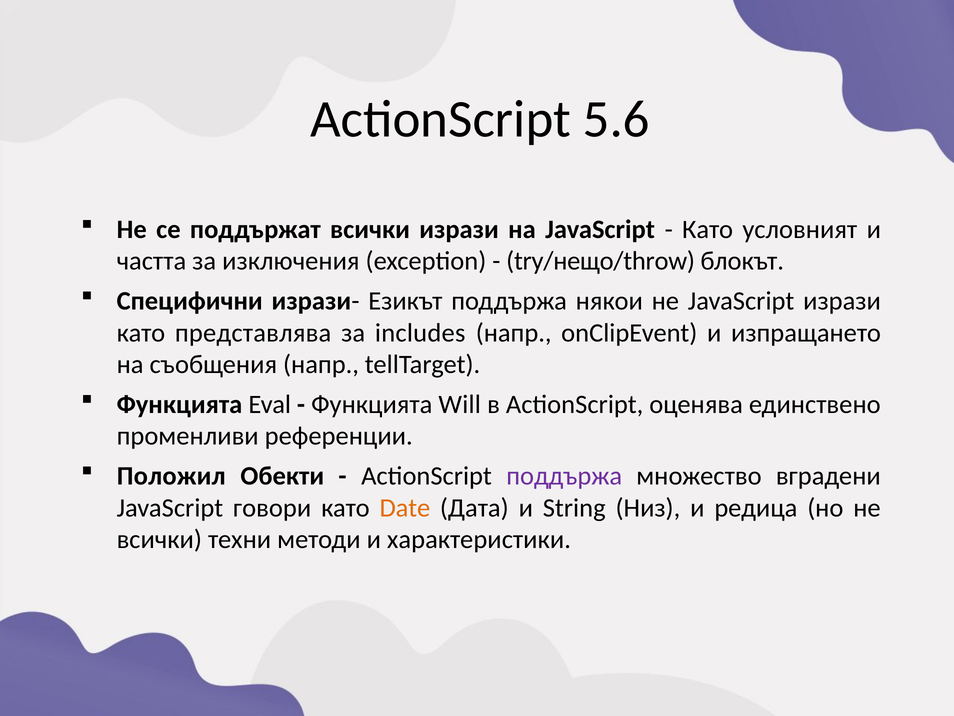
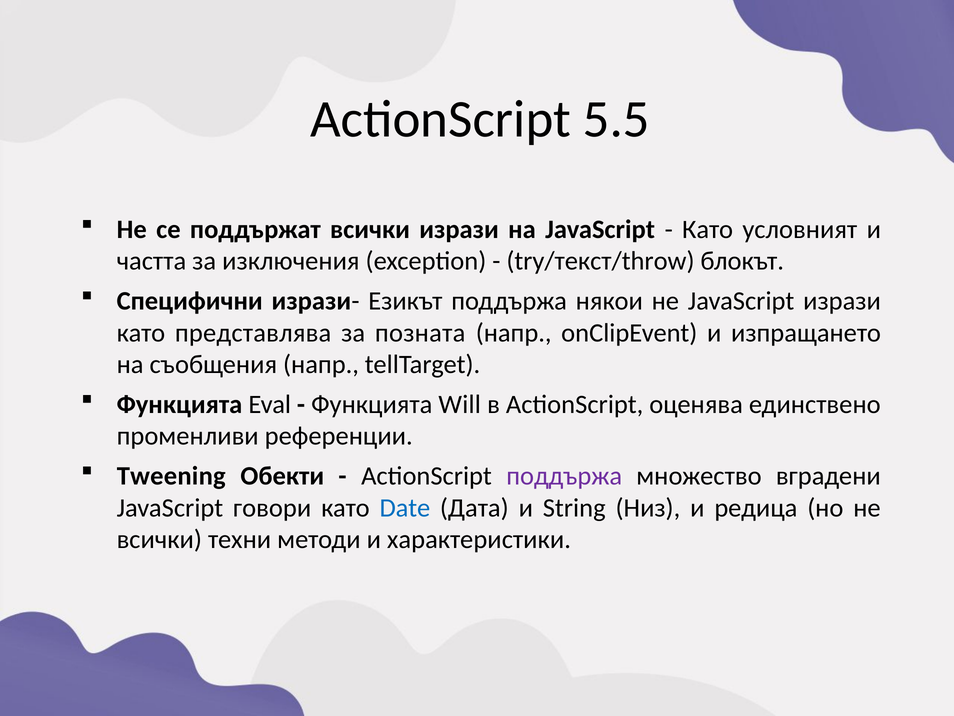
5.6: 5.6 -> 5.5
try/нещо/throw: try/нещо/throw -> try/текст/throw
includes: includes -> позната
Положил: Положил -> Tweening
Date colour: orange -> blue
